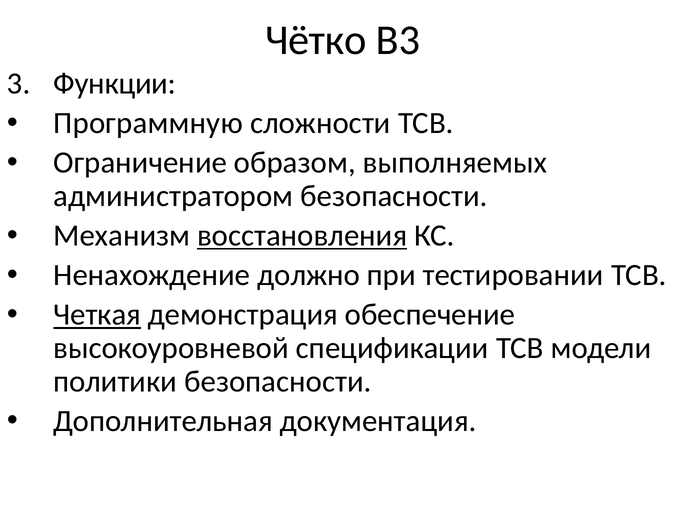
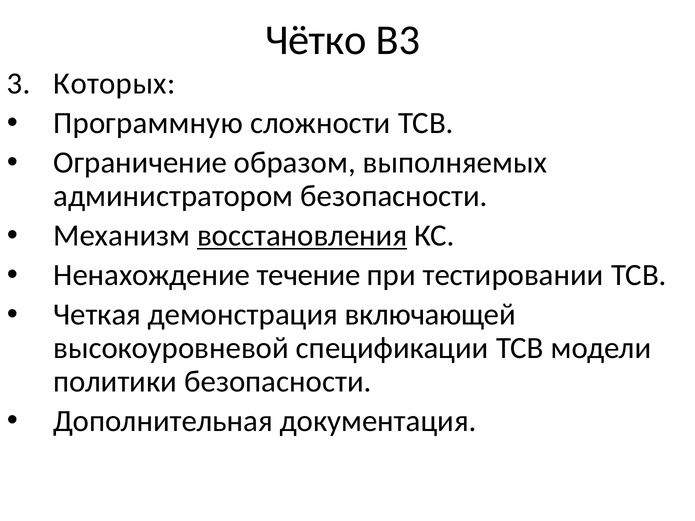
Функции: Функции -> Которых
должно: должно -> течение
Четкая underline: present -> none
обеспечение: обеспечение -> включающей
